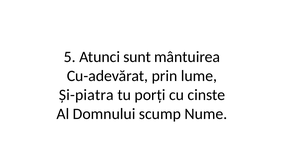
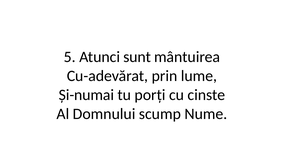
Și-piatra: Și-piatra -> Și-numai
